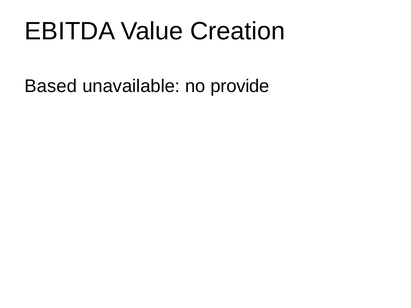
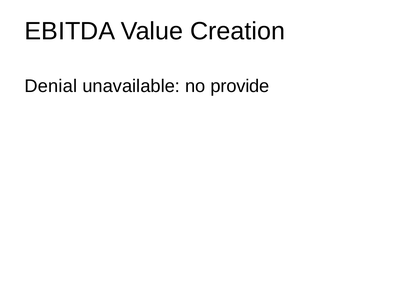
Based: Based -> Denial
